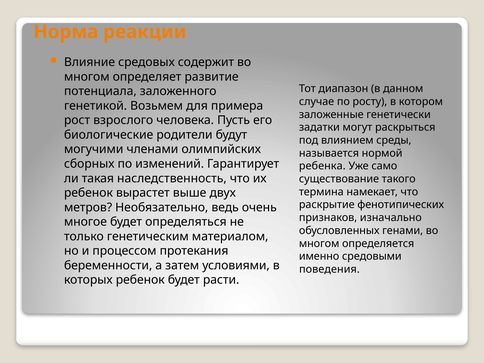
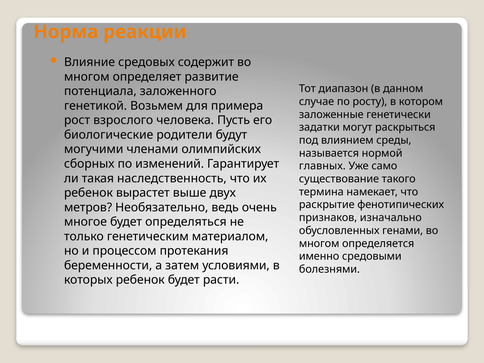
ребенка: ребенка -> главных
поведения: поведения -> болезнями
